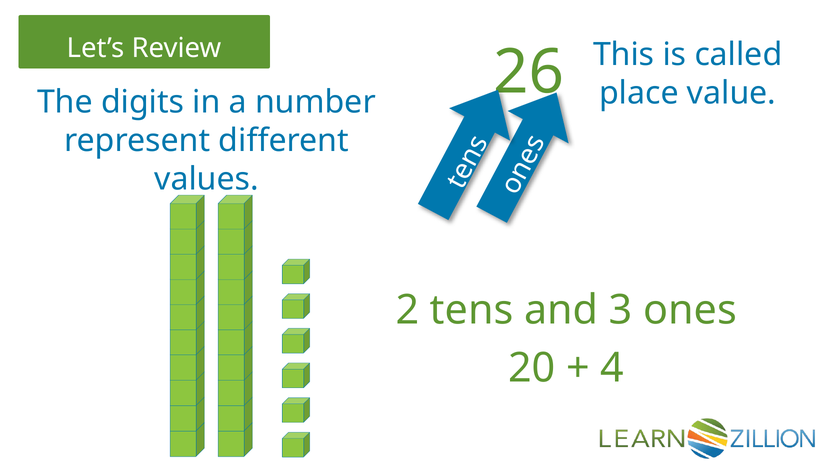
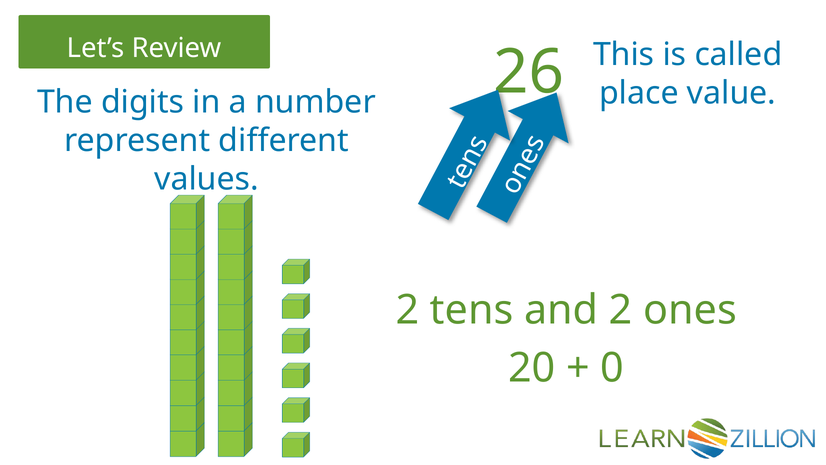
and 3: 3 -> 2
4: 4 -> 0
